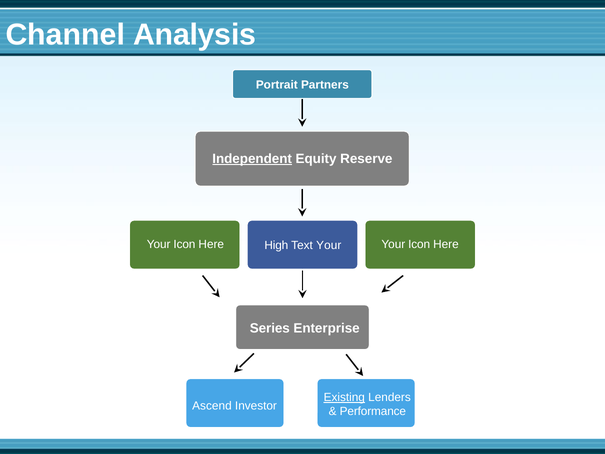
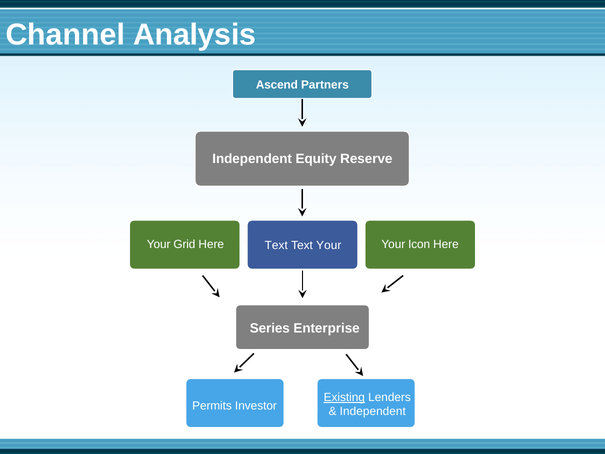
Portrait: Portrait -> Ascend
Independent at (252, 159) underline: present -> none
Icon at (184, 244): Icon -> Grid
Here High: High -> Text
Ascend: Ascend -> Permits
Performance at (373, 411): Performance -> Independent
